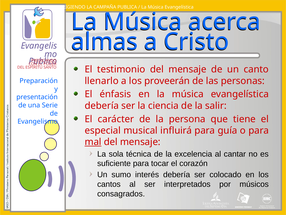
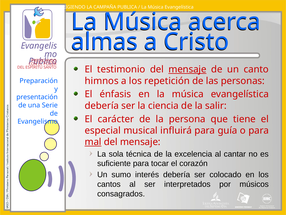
mensaje at (187, 69) underline: none -> present
llenarlo: llenarlo -> himnos
proveerán: proveerán -> repetición
